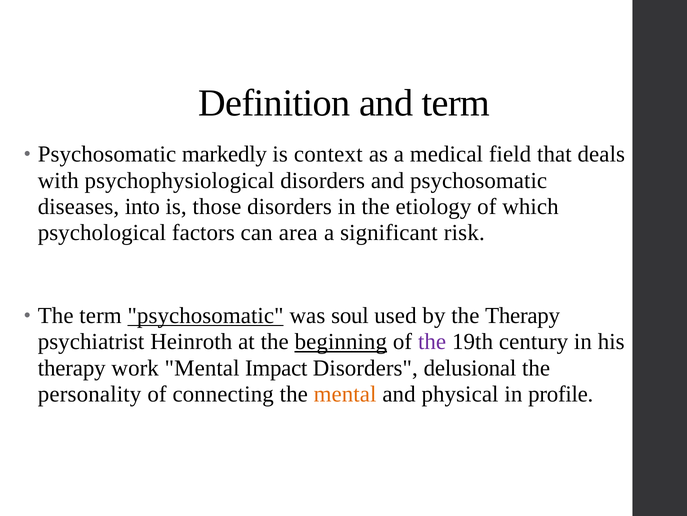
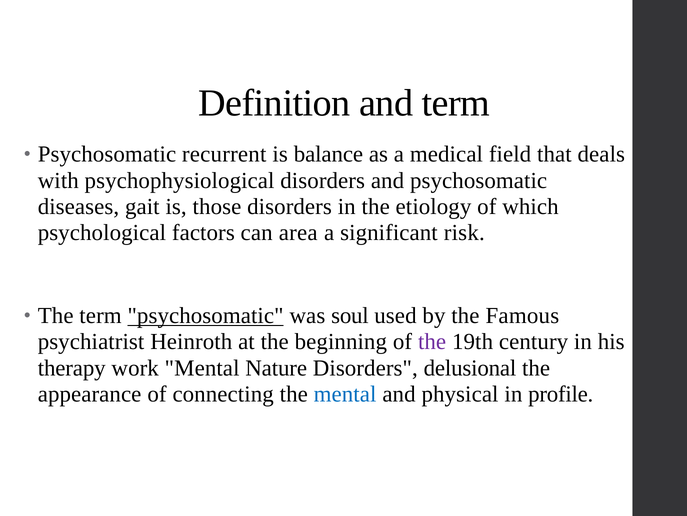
markedly: markedly -> recurrent
context: context -> balance
into: into -> gait
the Therapy: Therapy -> Famous
beginning underline: present -> none
Impact: Impact -> Nature
personality: personality -> appearance
mental at (345, 394) colour: orange -> blue
